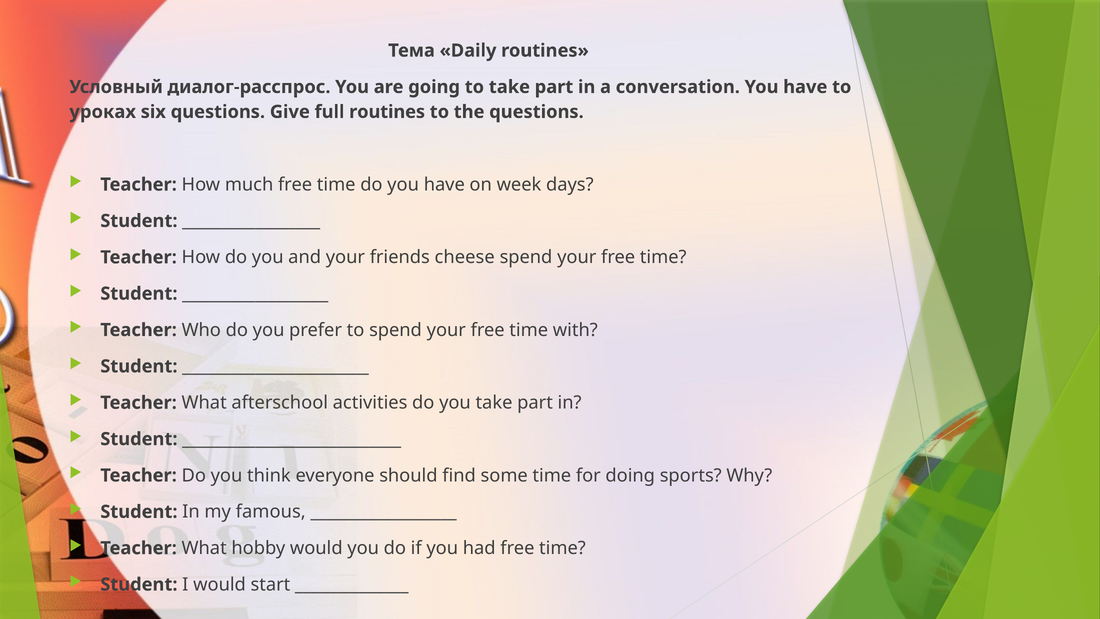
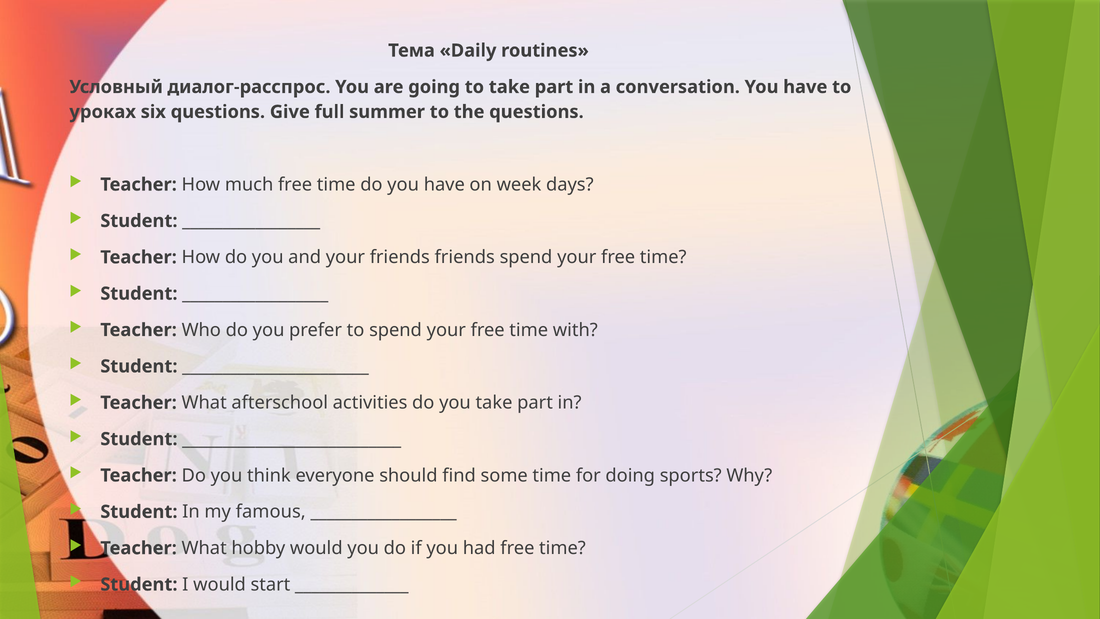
full routines: routines -> summer
friends cheese: cheese -> friends
